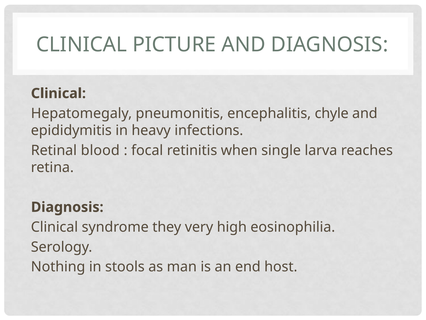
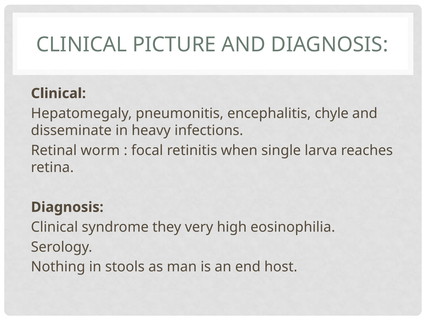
epididymitis: epididymitis -> disseminate
blood: blood -> worm
